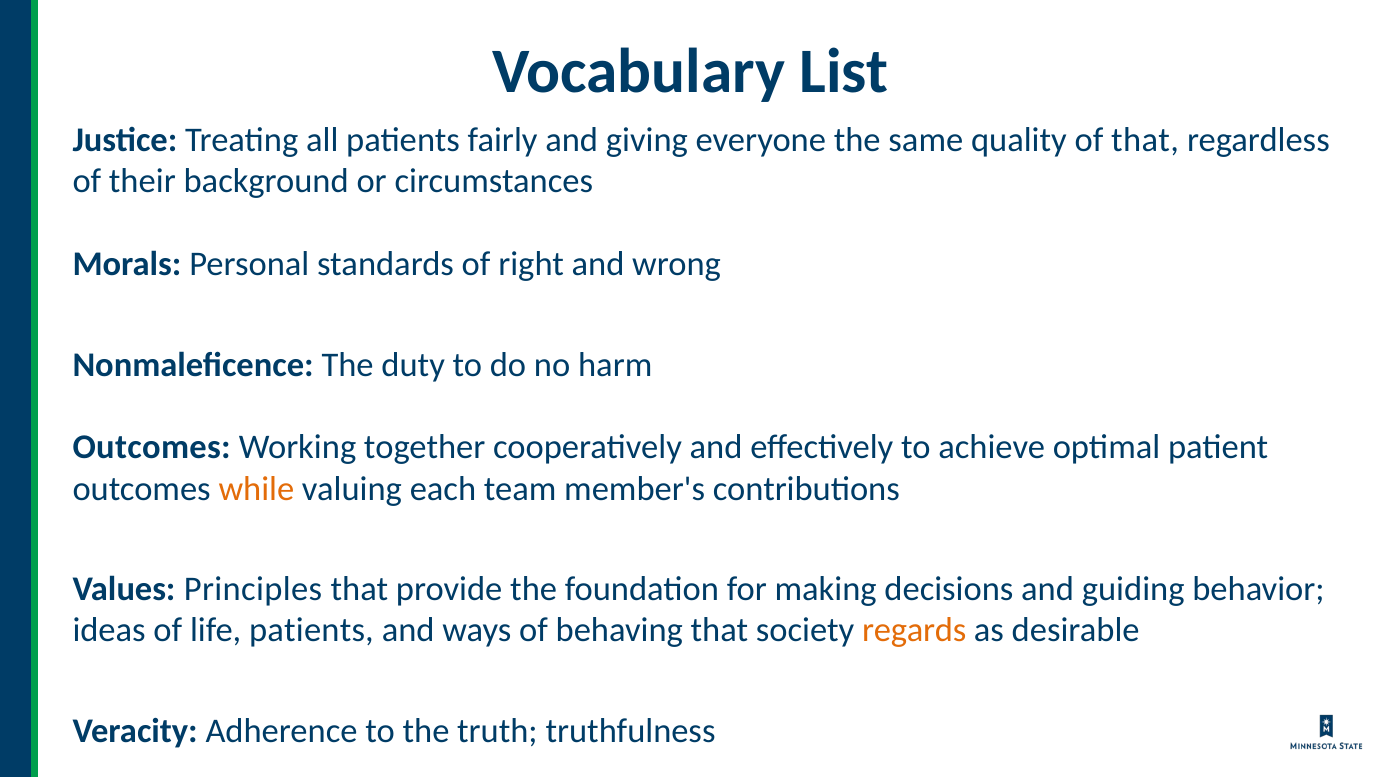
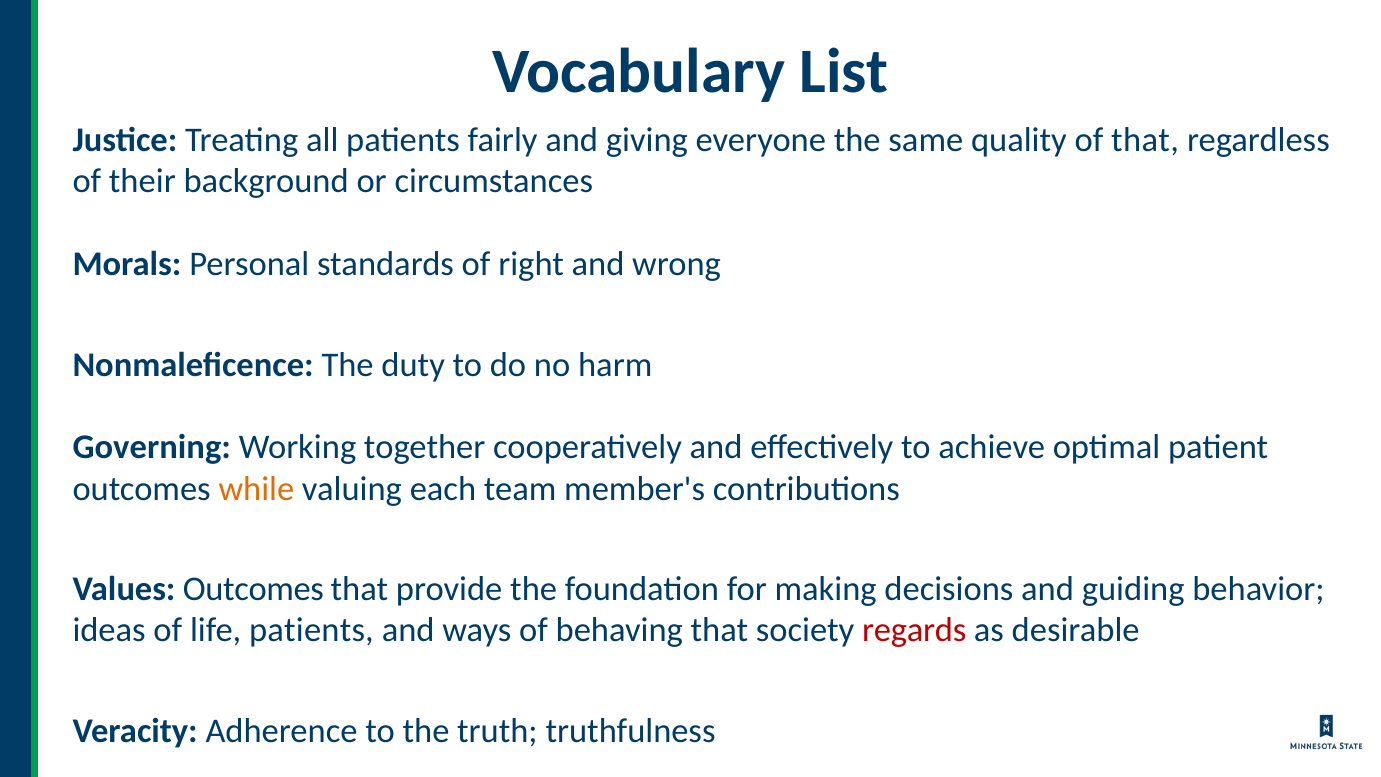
Outcomes at (152, 447): Outcomes -> Governing
Values Principles: Principles -> Outcomes
regards colour: orange -> red
